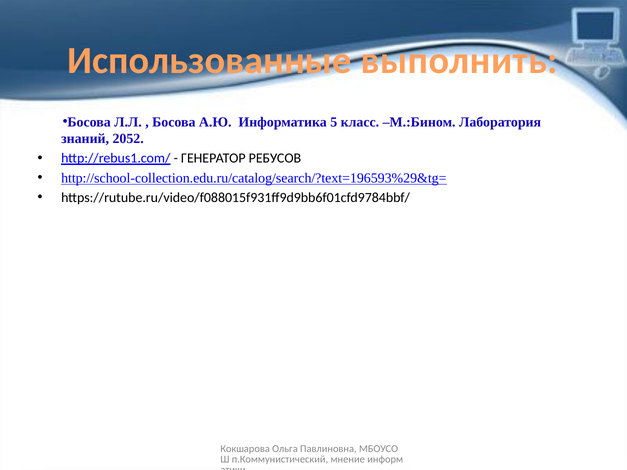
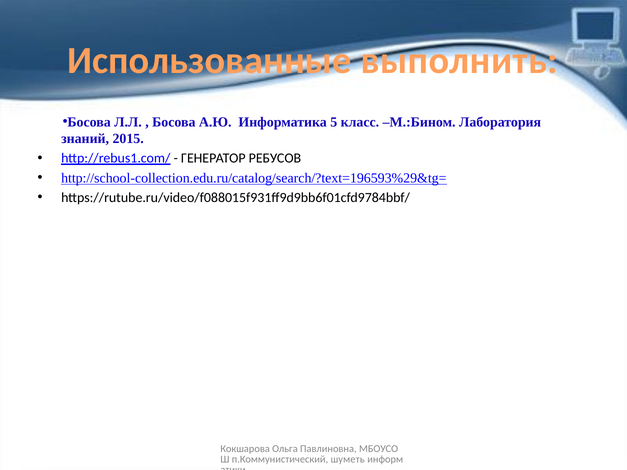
2052: 2052 -> 2015
мнение: мнение -> шуметь
